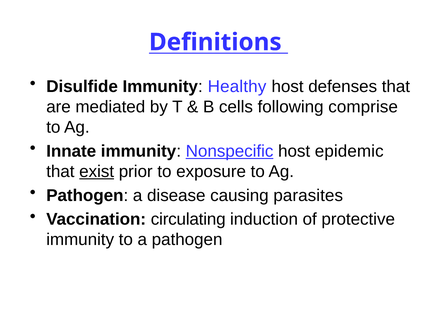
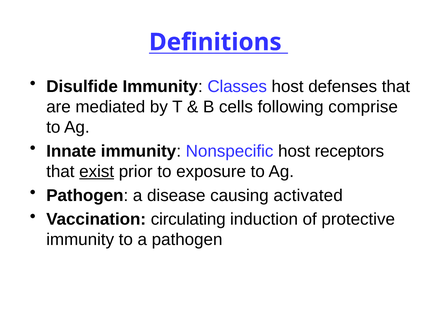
Healthy: Healthy -> Classes
Nonspecific underline: present -> none
epidemic: epidemic -> receptors
parasites: parasites -> activated
